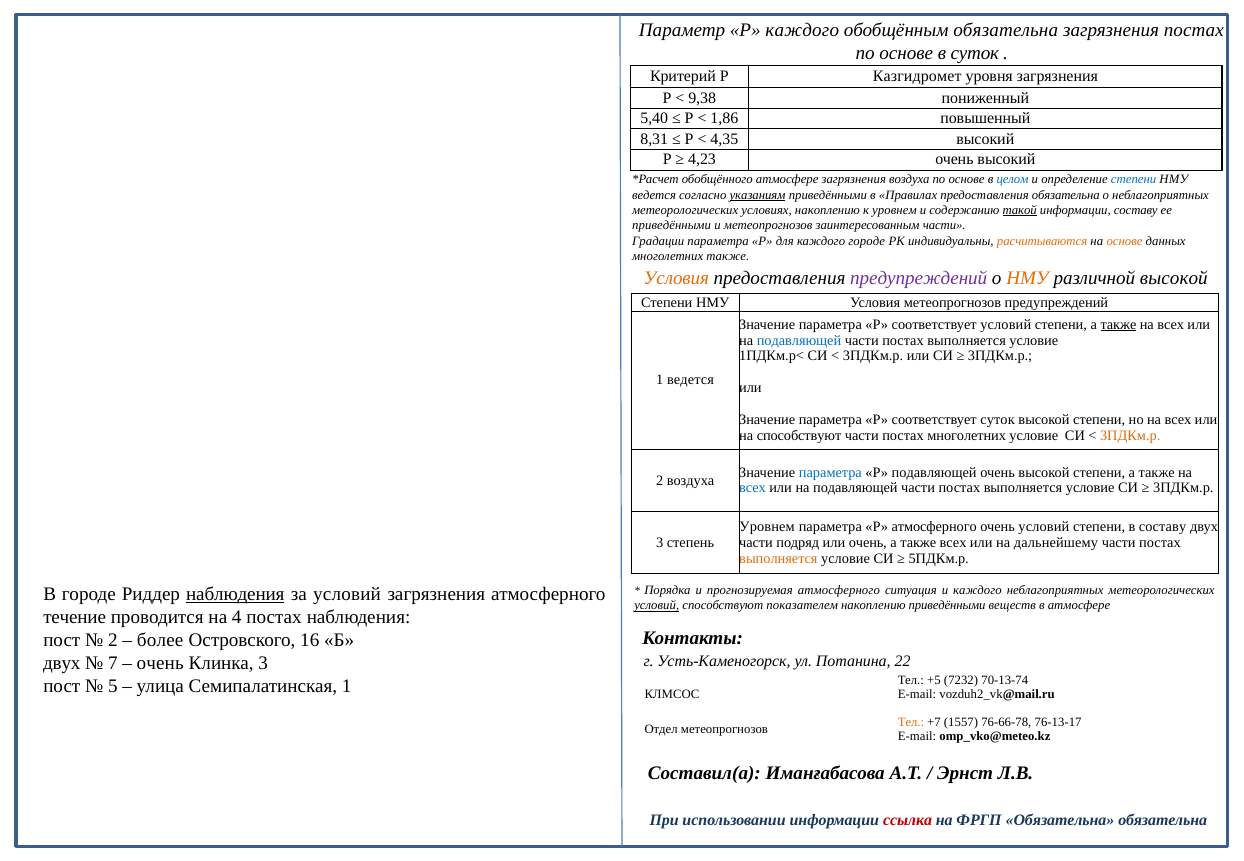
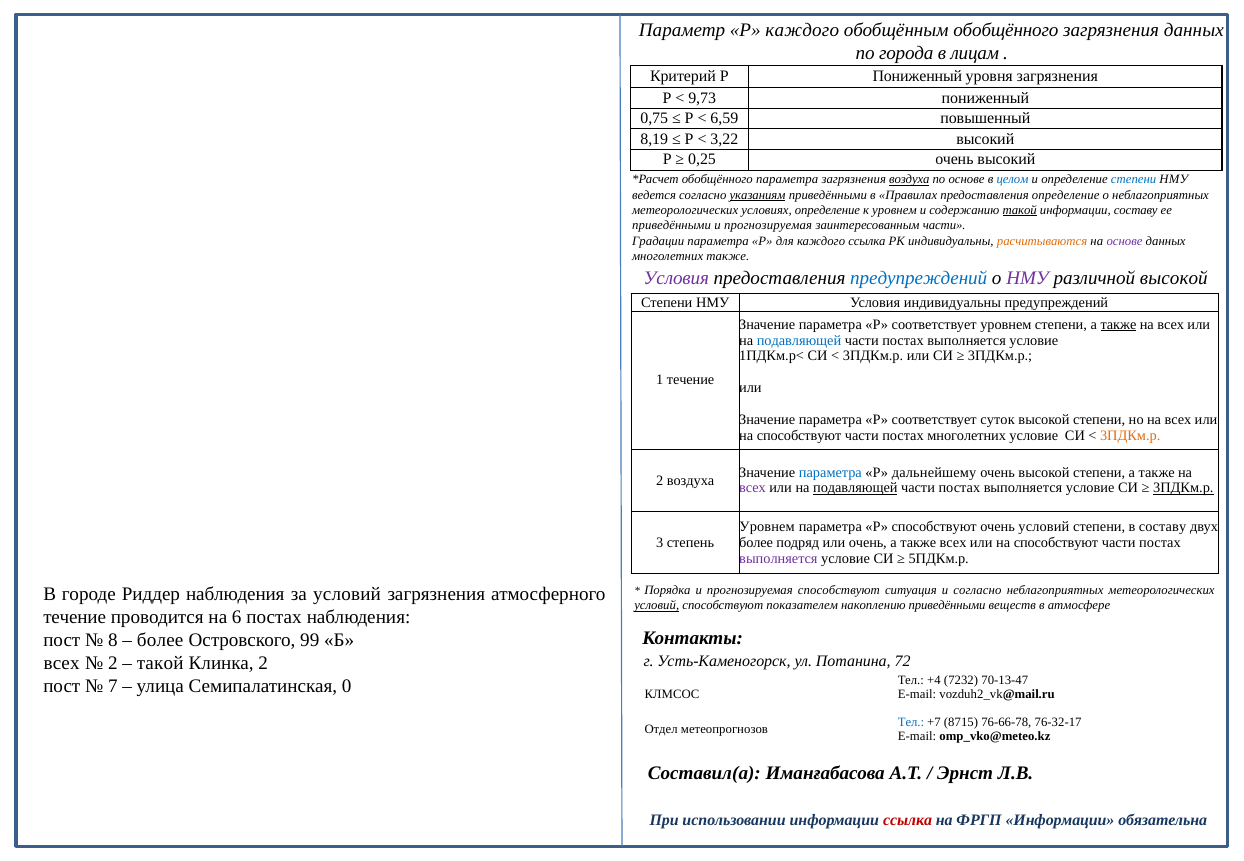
обобщённым обязательна: обязательна -> обобщённого
загрязнения постах: постах -> данных
основе at (906, 53): основе -> города
в суток: суток -> лицам
Р Казгидромет: Казгидромет -> Пониженный
9,38: 9,38 -> 9,73
5,40: 5,40 -> 0,75
1,86: 1,86 -> 6,59
8,31: 8,31 -> 8,19
4,35: 4,35 -> 3,22
4,23: 4,23 -> 0,25
обобщённого атмосфере: атмосфере -> параметра
воздуха at (909, 180) underline: none -> present
предоставления обязательна: обязательна -> определение
условиях накоплению: накоплению -> определение
метеопрогнозов at (768, 226): метеопрогнозов -> прогнозируемая
каждого городе: городе -> ссылка
основе at (1125, 241) colour: orange -> purple
Условия at (676, 279) colour: orange -> purple
предупреждений at (919, 279) colour: purple -> blue
НМУ at (1028, 279) colour: orange -> purple
Условия метеопрогнозов: метеопрогнозов -> индивидуальны
соответствует условий: условий -> уровнем
1 ведется: ведется -> течение
Р подавляющей: подавляющей -> дальнейшему
всех at (753, 488) colour: blue -> purple
подавляющей at (855, 488) underline: none -> present
3ПДКм.р at (1183, 488) underline: none -> present
Р атмосферного: атмосферного -> способствуют
части at (756, 543): части -> более
дальнейшему at (1056, 543): дальнейшему -> способствуют
выполняется at (778, 559) colour: orange -> purple
наблюдения at (235, 595) underline: present -> none
прогнозируемая атмосферного: атмосферного -> способствуют
и каждого: каждого -> согласно
4: 4 -> 6
2 at (113, 640): 2 -> 8
16: 16 -> 99
22: 22 -> 72
двух at (62, 663): двух -> всех
7 at (113, 663): 7 -> 2
очень at (160, 663): очень -> такой
Клинка 3: 3 -> 2
+5: +5 -> +4
70-13-74: 70-13-74 -> 70-13-47
5: 5 -> 7
Семипалатинская 1: 1 -> 0
Тел at (911, 722) colour: orange -> blue
1557: 1557 -> 8715
76-13-17: 76-13-17 -> 76-32-17
ФРГП Обязательна: Обязательна -> Информации
